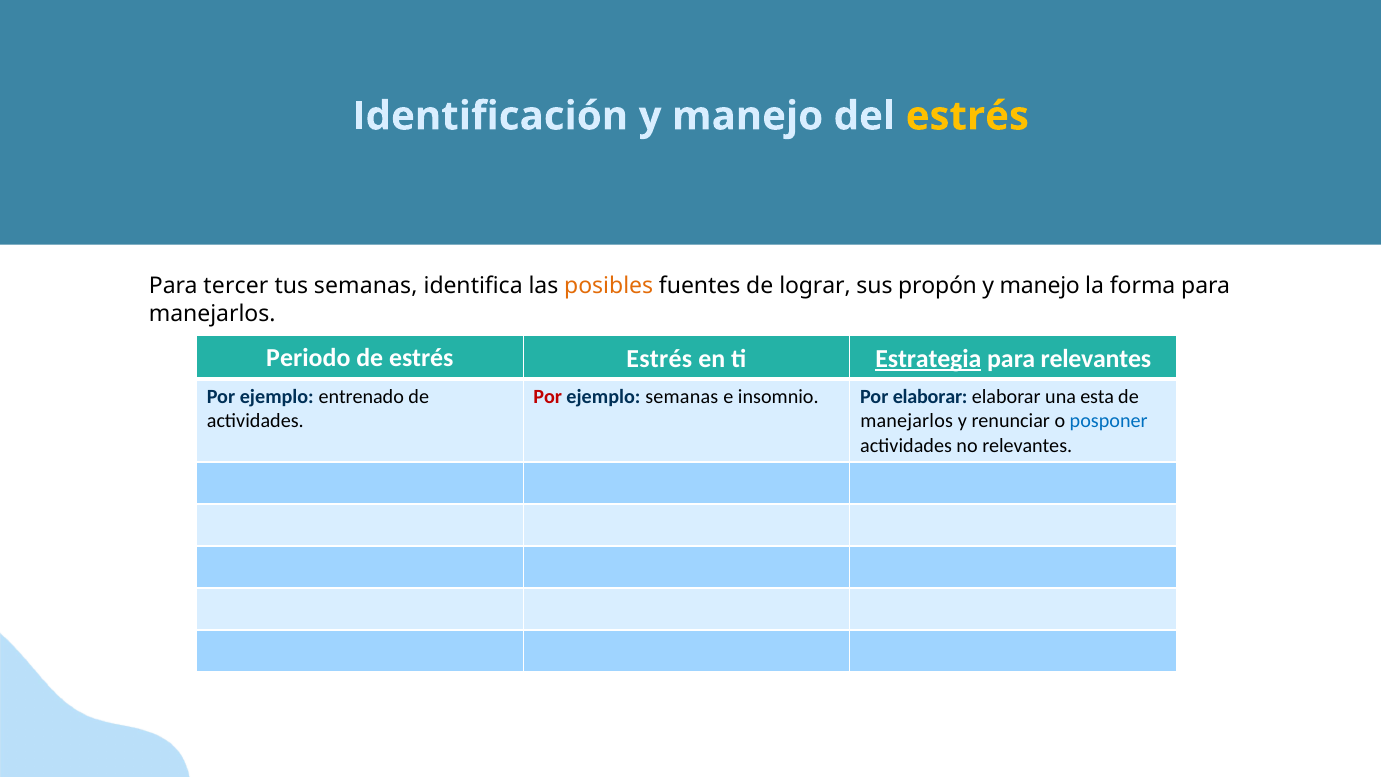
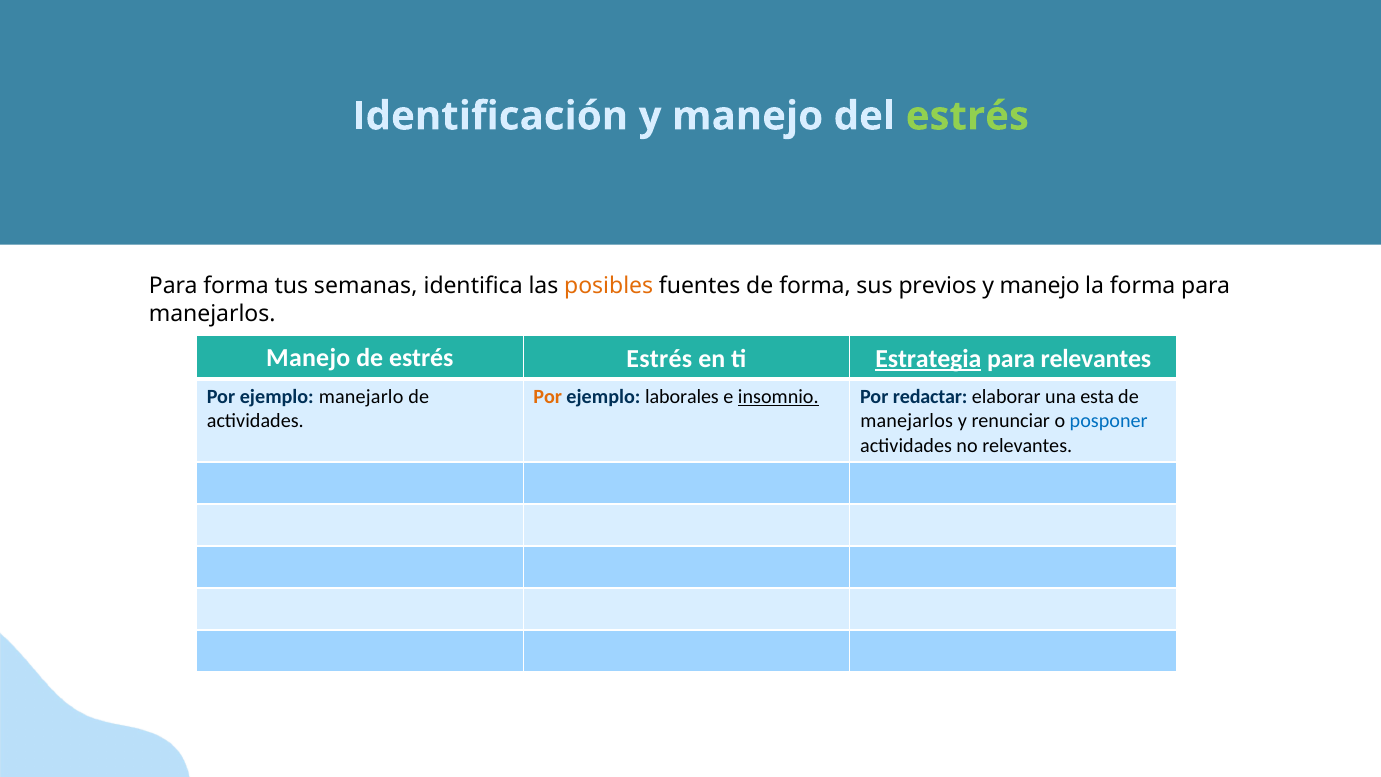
estrés at (967, 116) colour: yellow -> light green
Para tercer: tercer -> forma
de lograr: lograr -> forma
propón: propón -> previos
Periodo at (308, 357): Periodo -> Manejo
entrenado: entrenado -> manejarlo
Por at (548, 397) colour: red -> orange
ejemplo semanas: semanas -> laborales
insomnio underline: none -> present
Por elaborar: elaborar -> redactar
